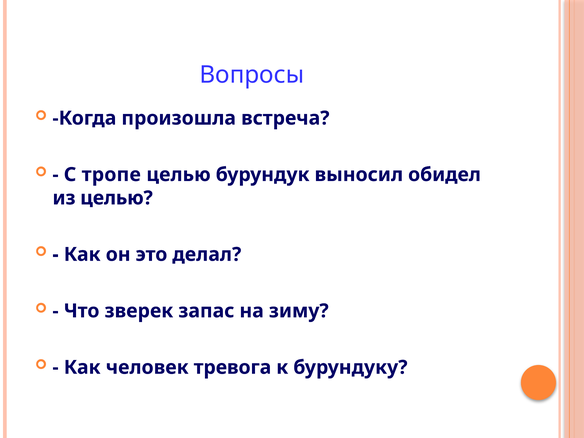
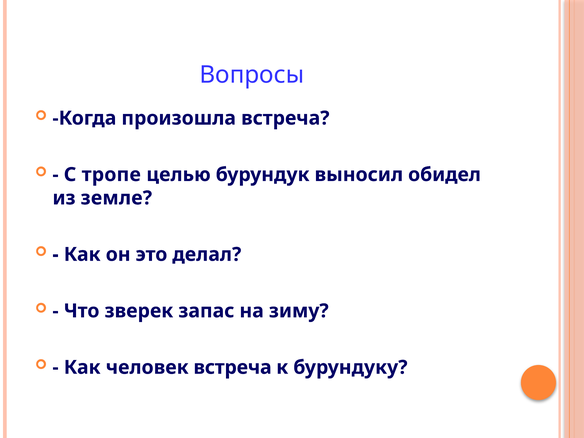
из целью: целью -> земле
человек тревога: тревога -> встреча
